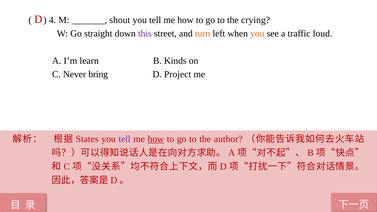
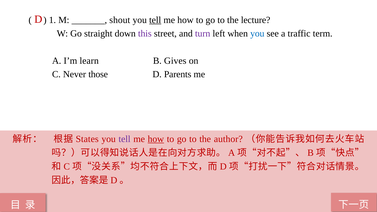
4: 4 -> 1
tell at (155, 20) underline: none -> present
crying: crying -> lecture
turn colour: orange -> purple
you at (257, 34) colour: orange -> blue
loud: loud -> term
Kinds: Kinds -> Gives
bring: bring -> those
Project: Project -> Parents
